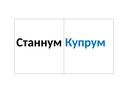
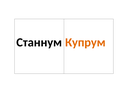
Купрум colour: blue -> orange
